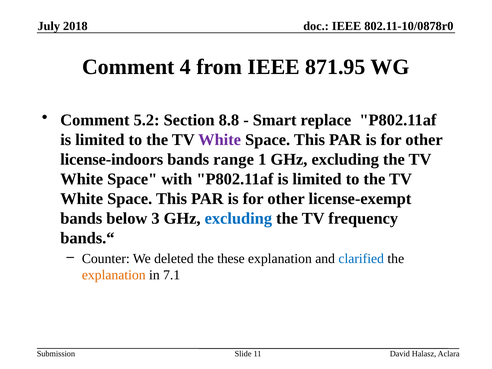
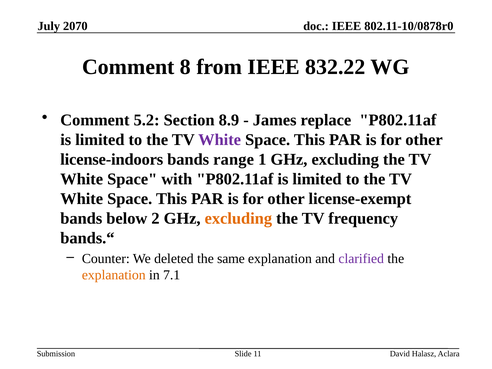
2018: 2018 -> 2070
4: 4 -> 8
871.95: 871.95 -> 832.22
8.8: 8.8 -> 8.9
Smart: Smart -> James
3: 3 -> 2
excluding at (238, 218) colour: blue -> orange
these: these -> same
clarified colour: blue -> purple
